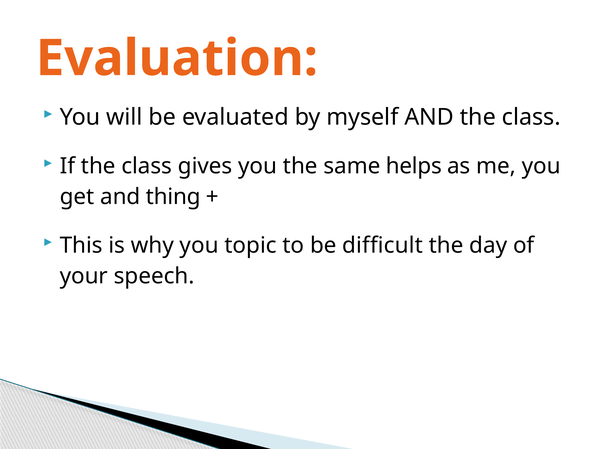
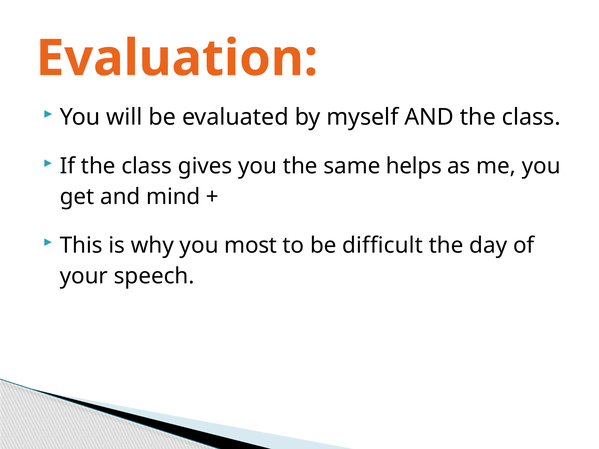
thing: thing -> mind
topic: topic -> most
